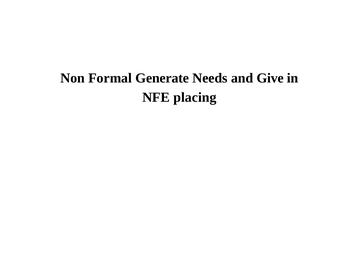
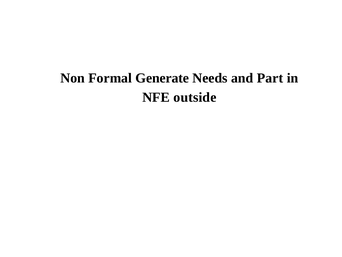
Give: Give -> Part
placing: placing -> outside
